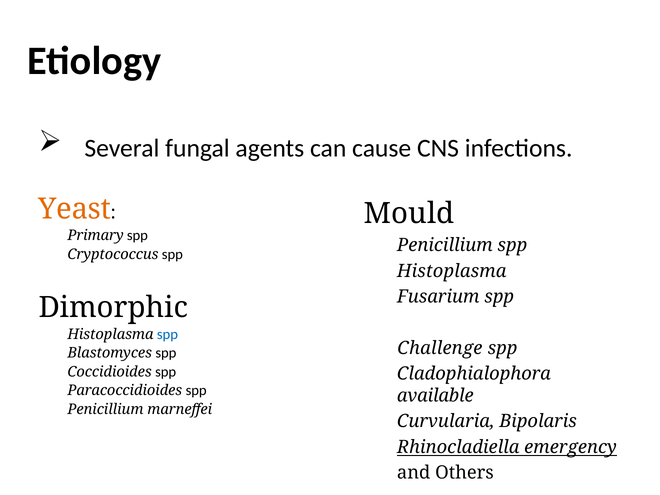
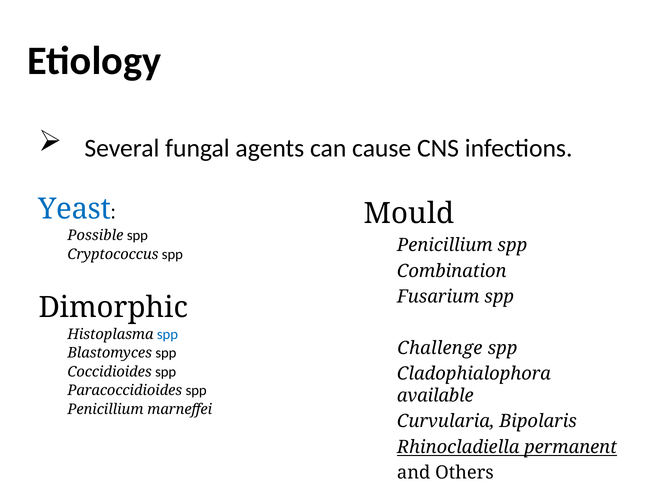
Yeast colour: orange -> blue
Primary: Primary -> Possible
Histoplasma at (452, 271): Histoplasma -> Combination
emergency: emergency -> permanent
